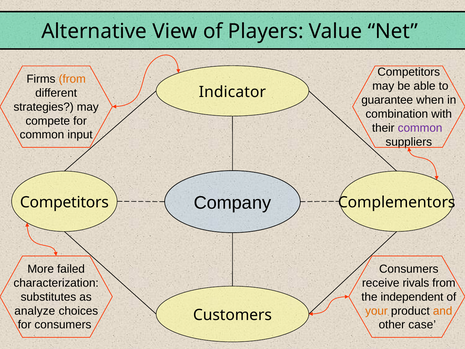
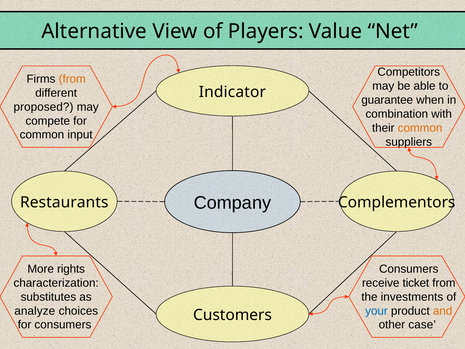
strategies: strategies -> proposed
common at (420, 128) colour: purple -> orange
Competitors at (64, 202): Competitors -> Restaurants
failed: failed -> rights
rivals: rivals -> ticket
independent: independent -> investments
your colour: orange -> blue
